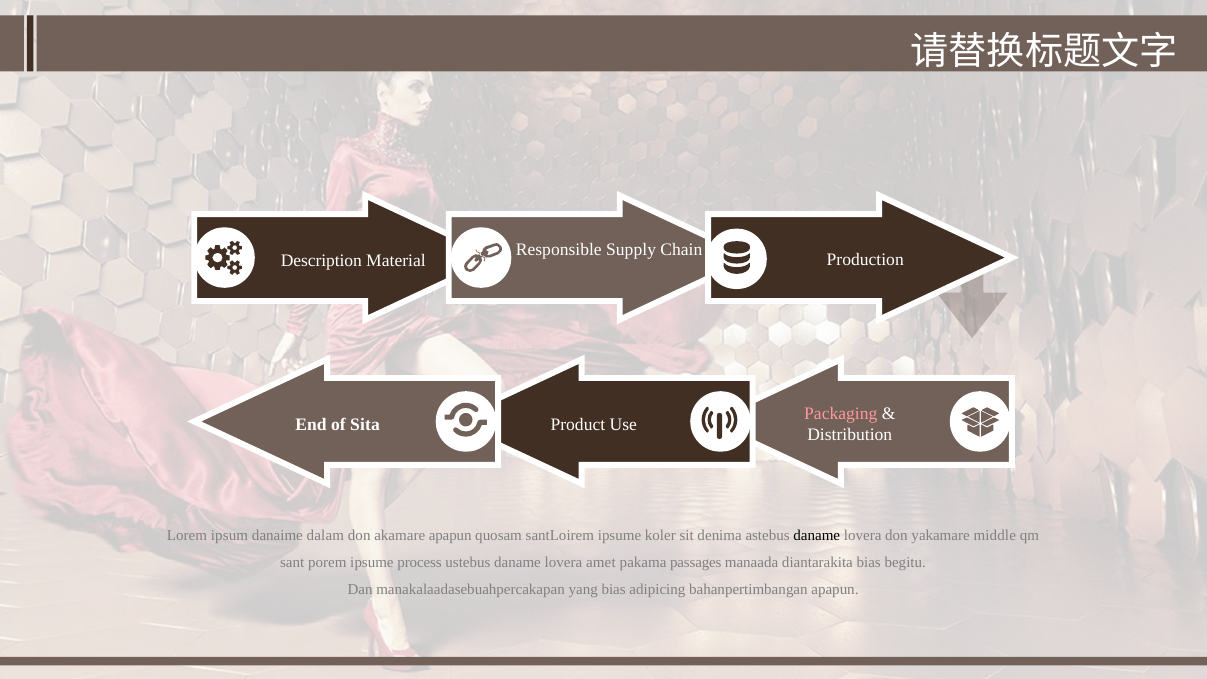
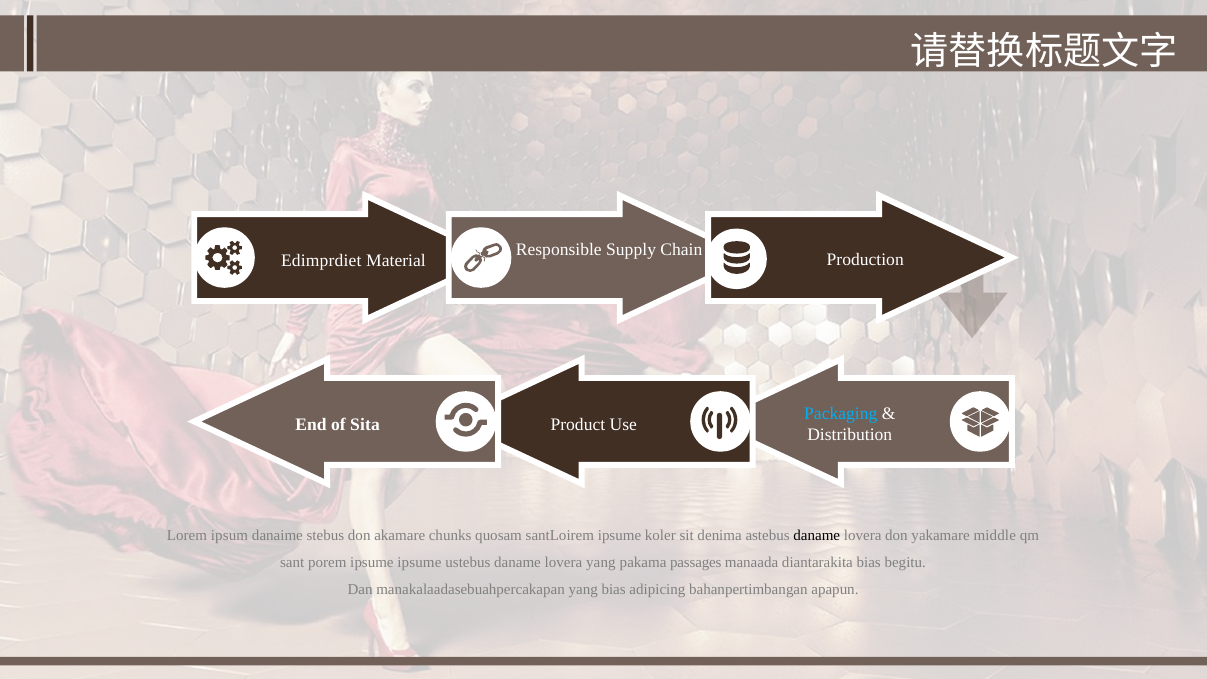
Description: Description -> Edimprdiet
Packaging colour: pink -> light blue
dalam: dalam -> stebus
akamare apapun: apapun -> chunks
ipsume process: process -> ipsume
lovera amet: amet -> yang
